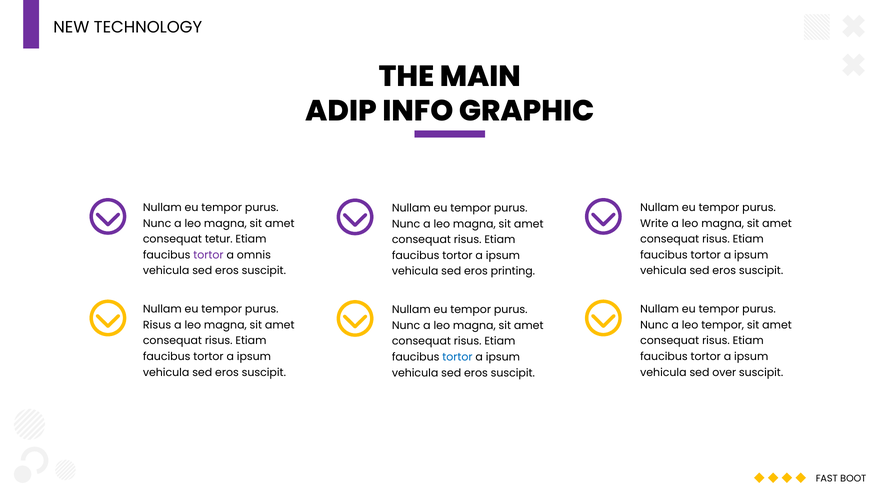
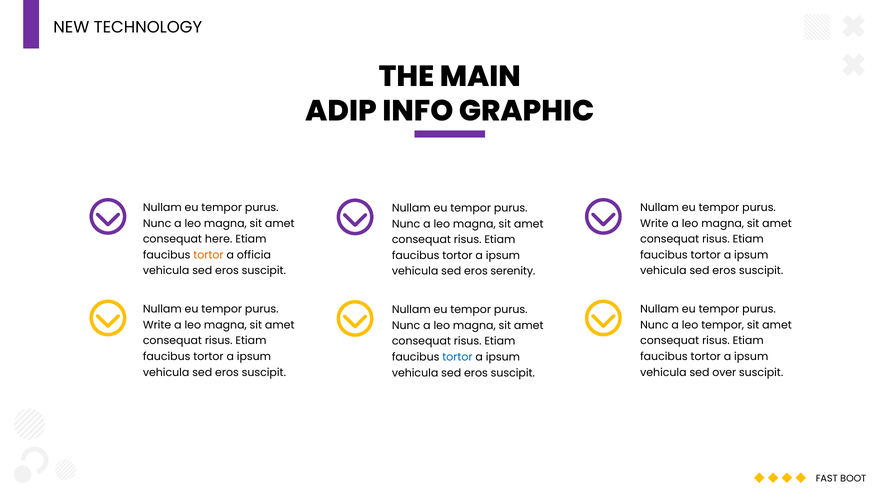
tetur: tetur -> here
tortor at (208, 255) colour: purple -> orange
omnis: omnis -> officia
printing: printing -> serenity
Risus at (157, 325): Risus -> Write
